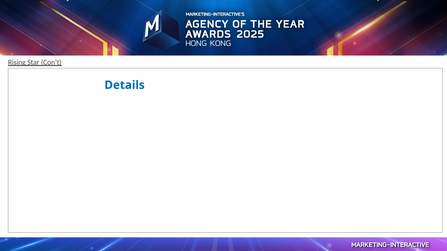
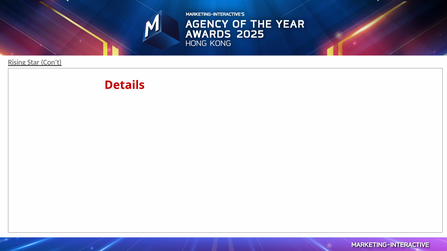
Details colour: blue -> red
